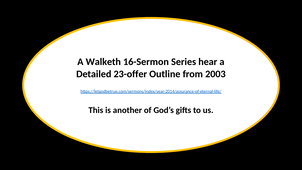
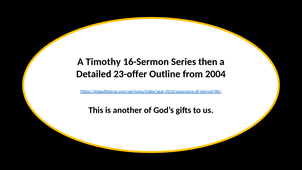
Walketh: Walketh -> Timothy
hear: hear -> then
2003: 2003 -> 2004
